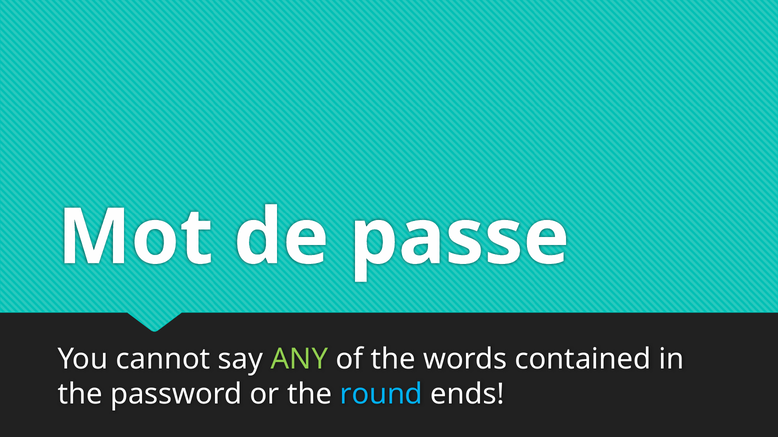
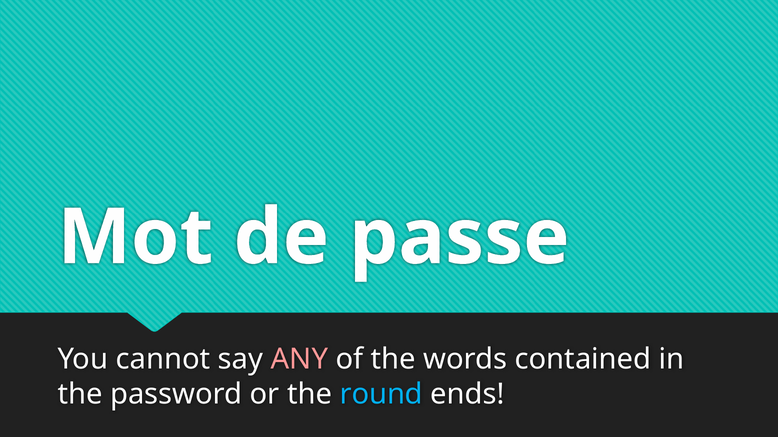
ANY colour: light green -> pink
